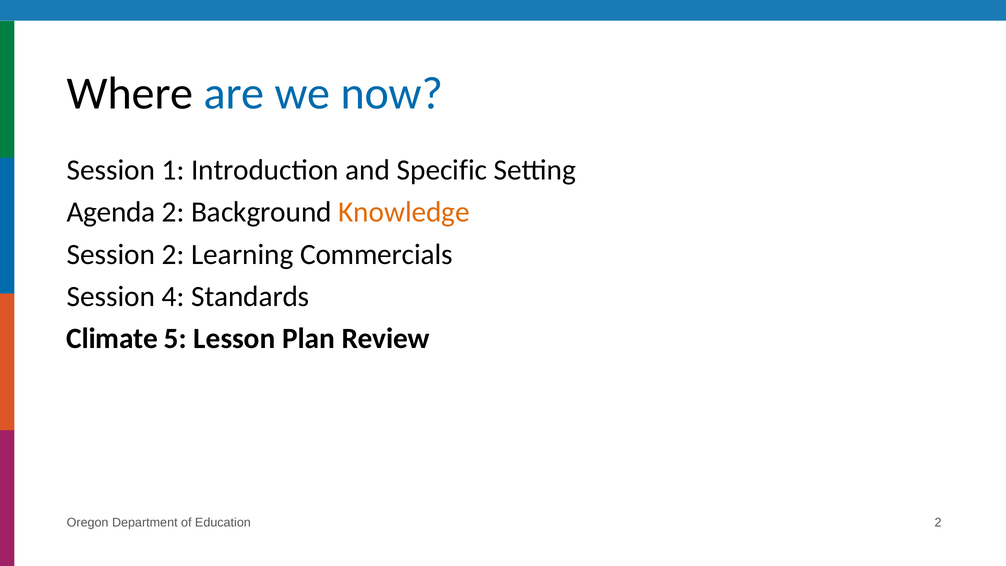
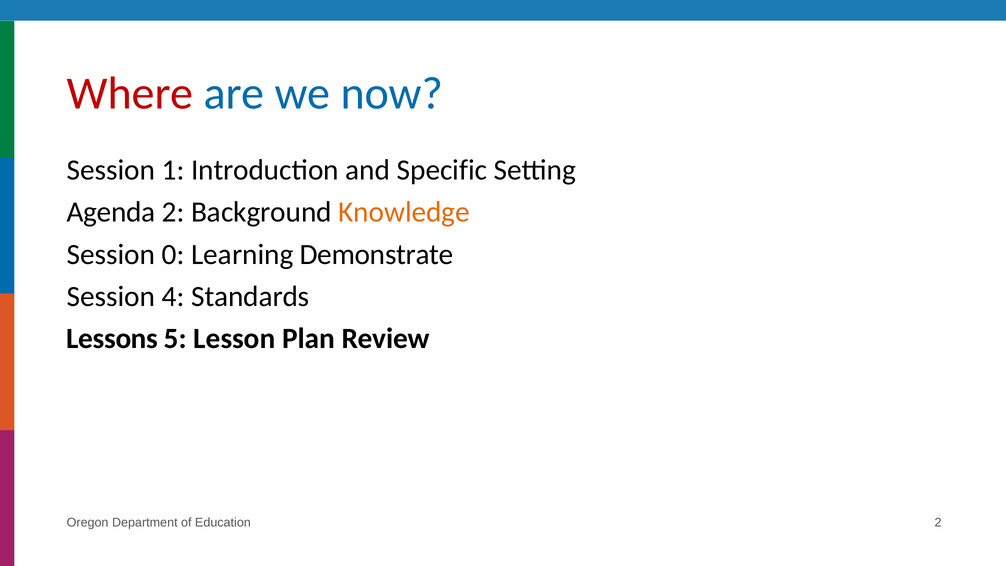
Where colour: black -> red
Session 2: 2 -> 0
Commercials: Commercials -> Demonstrate
Climate: Climate -> Lessons
